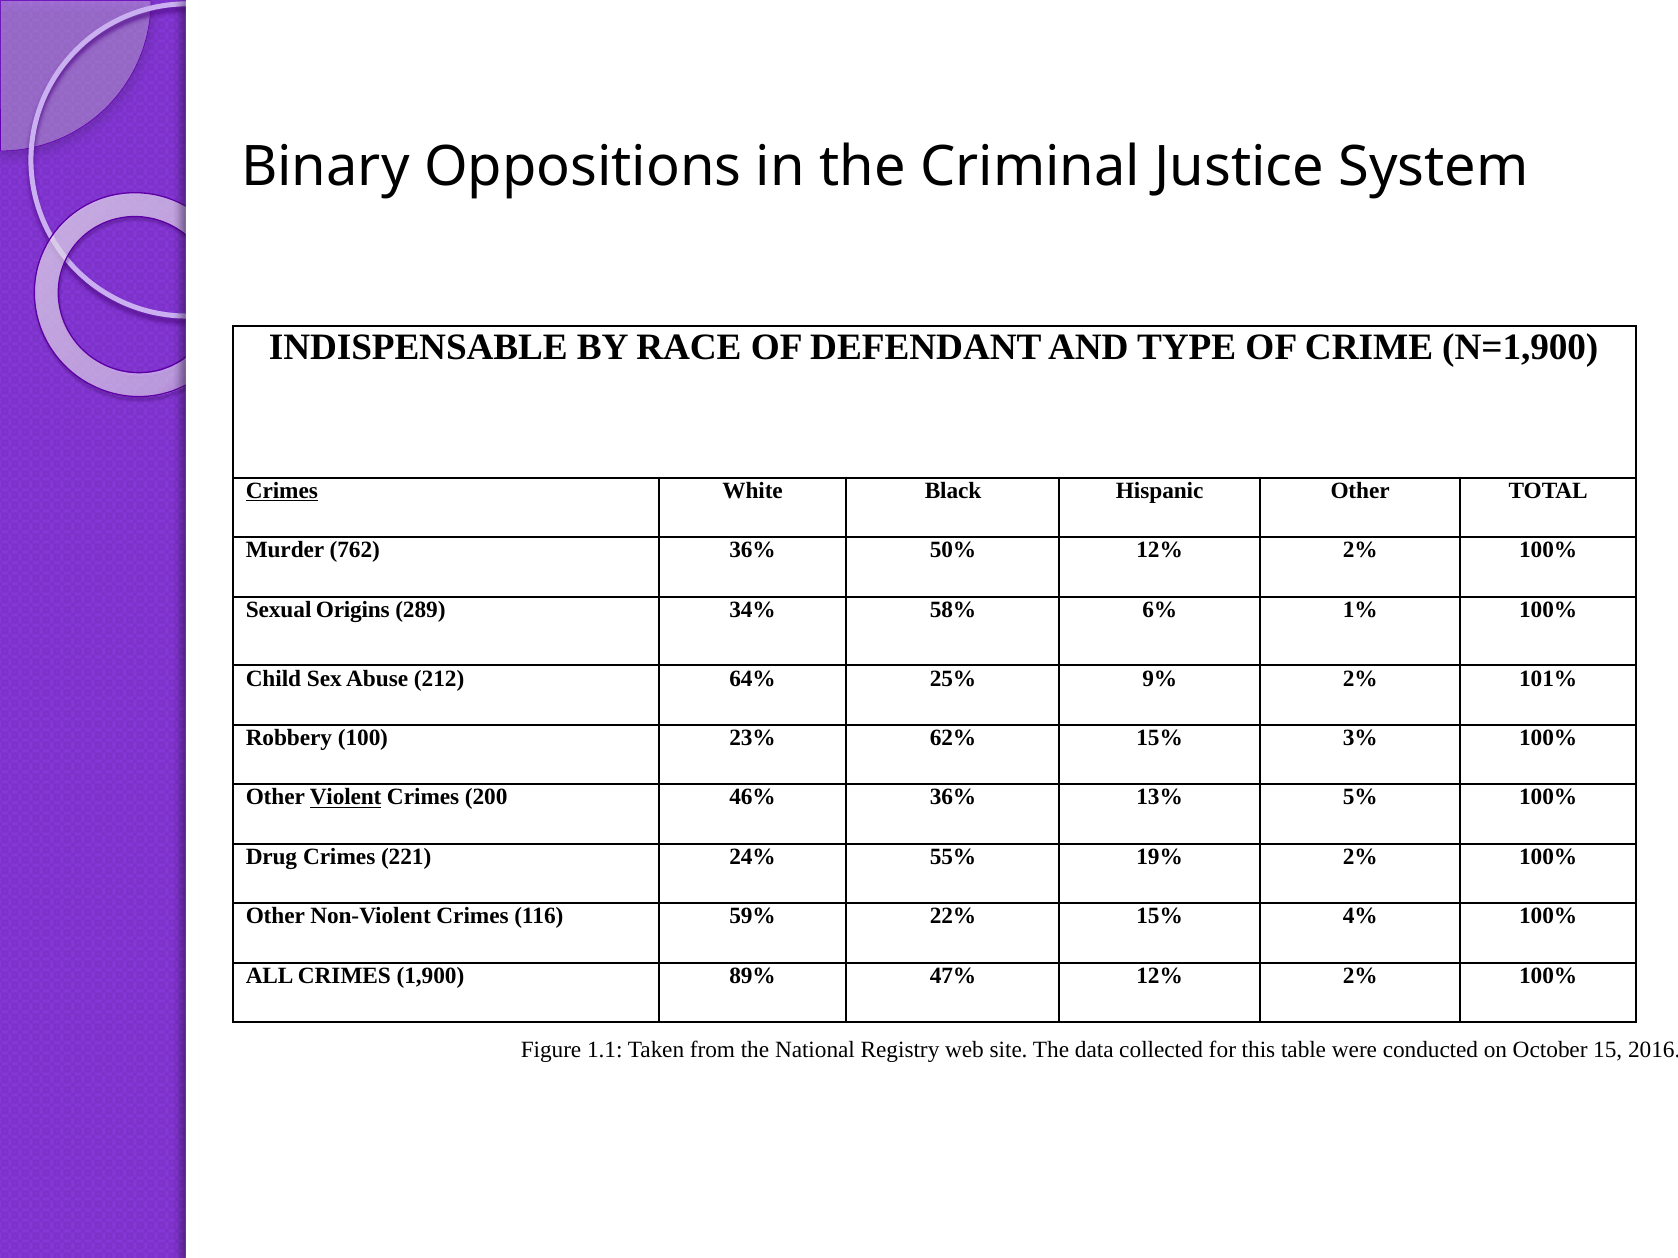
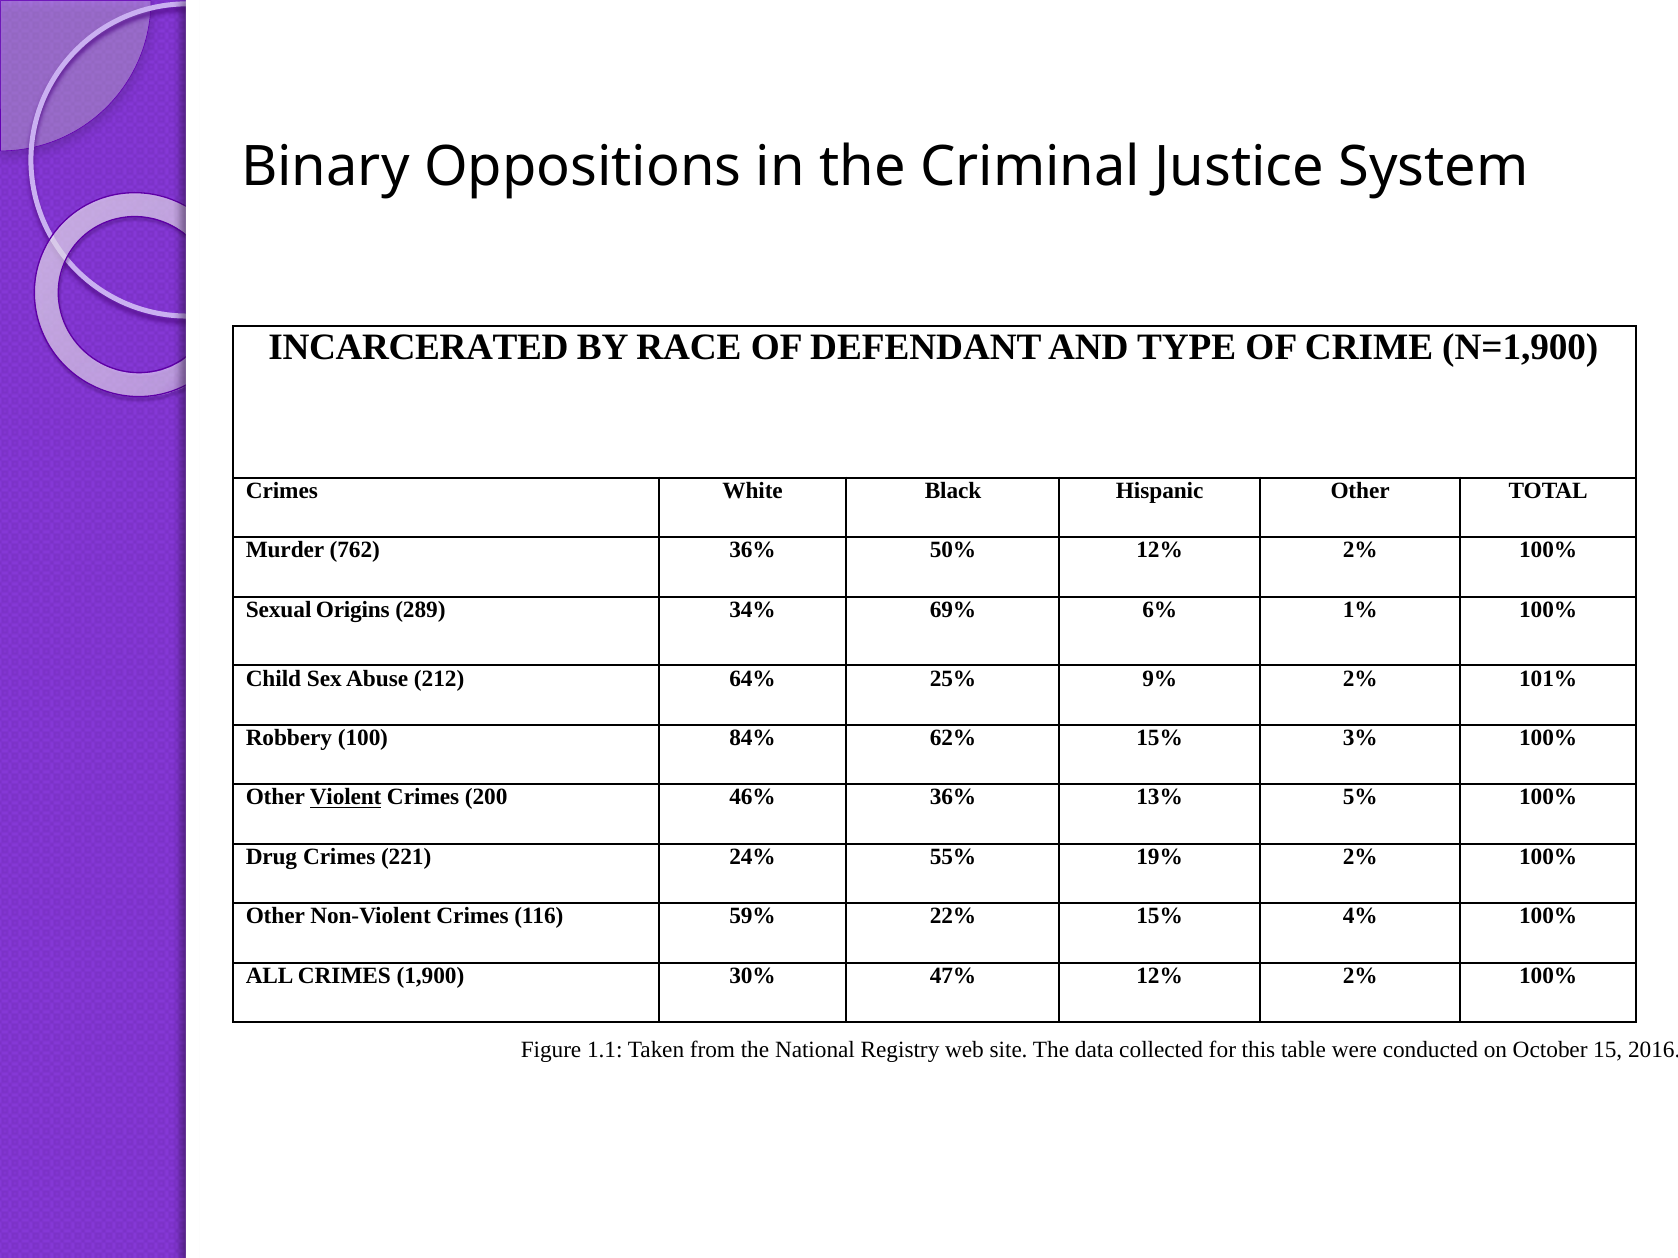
INDISPENSABLE: INDISPENSABLE -> INCARCERATED
Crimes at (282, 491) underline: present -> none
58%: 58% -> 69%
23%: 23% -> 84%
89%: 89% -> 30%
